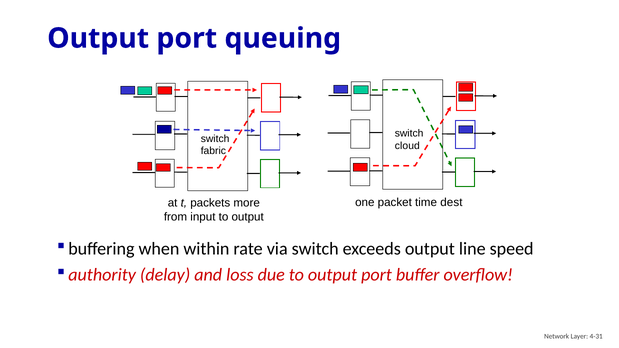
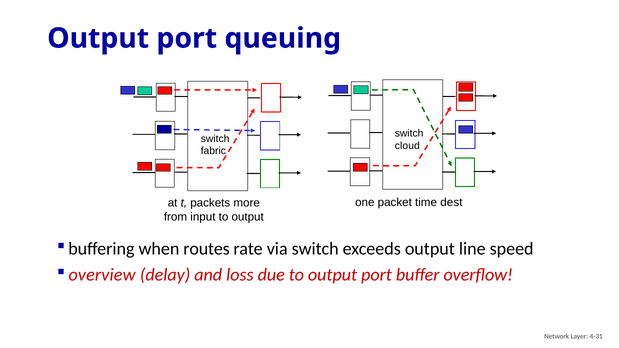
within: within -> routes
authority: authority -> overview
